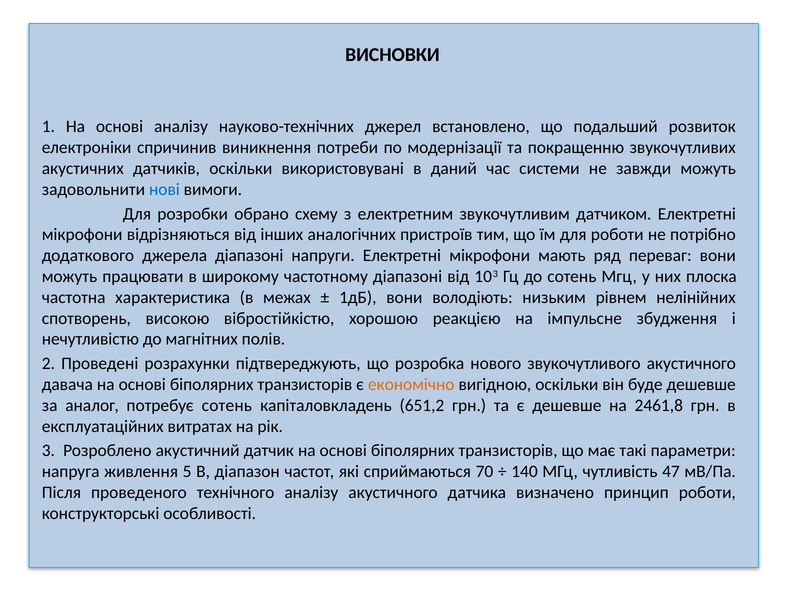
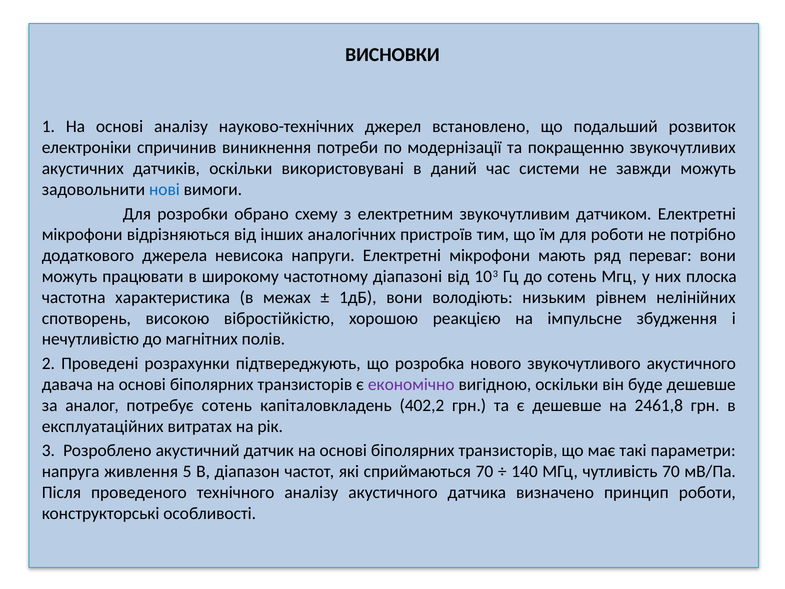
джерела діапазоні: діапазоні -> невисока
економічно colour: orange -> purple
651,2: 651,2 -> 402,2
чутливість 47: 47 -> 70
